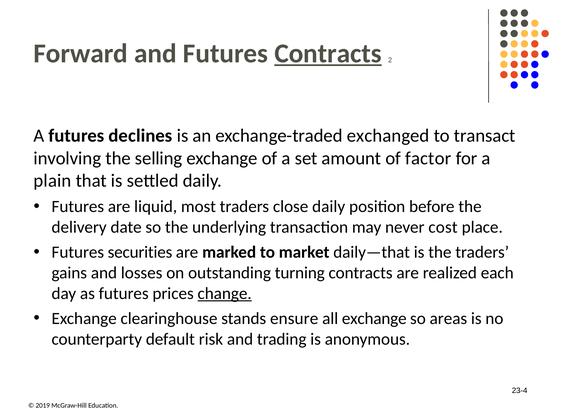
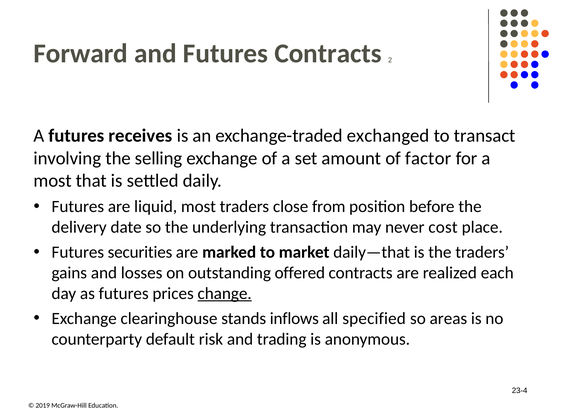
Contracts at (328, 54) underline: present -> none
declines: declines -> receives
plain at (52, 181): plain -> most
close daily: daily -> from
turning: turning -> offered
ensure: ensure -> inflows
all exchange: exchange -> specified
